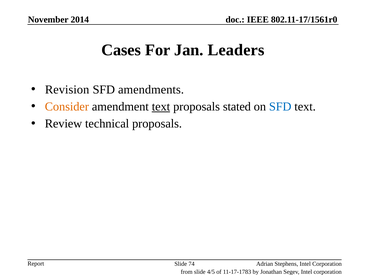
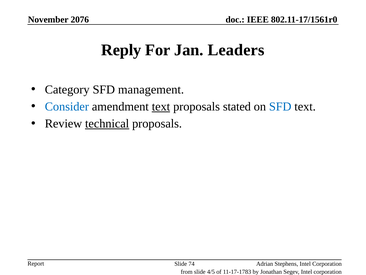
2014: 2014 -> 2076
Cases: Cases -> Reply
Revision: Revision -> Category
amendments: amendments -> management
Consider colour: orange -> blue
technical underline: none -> present
